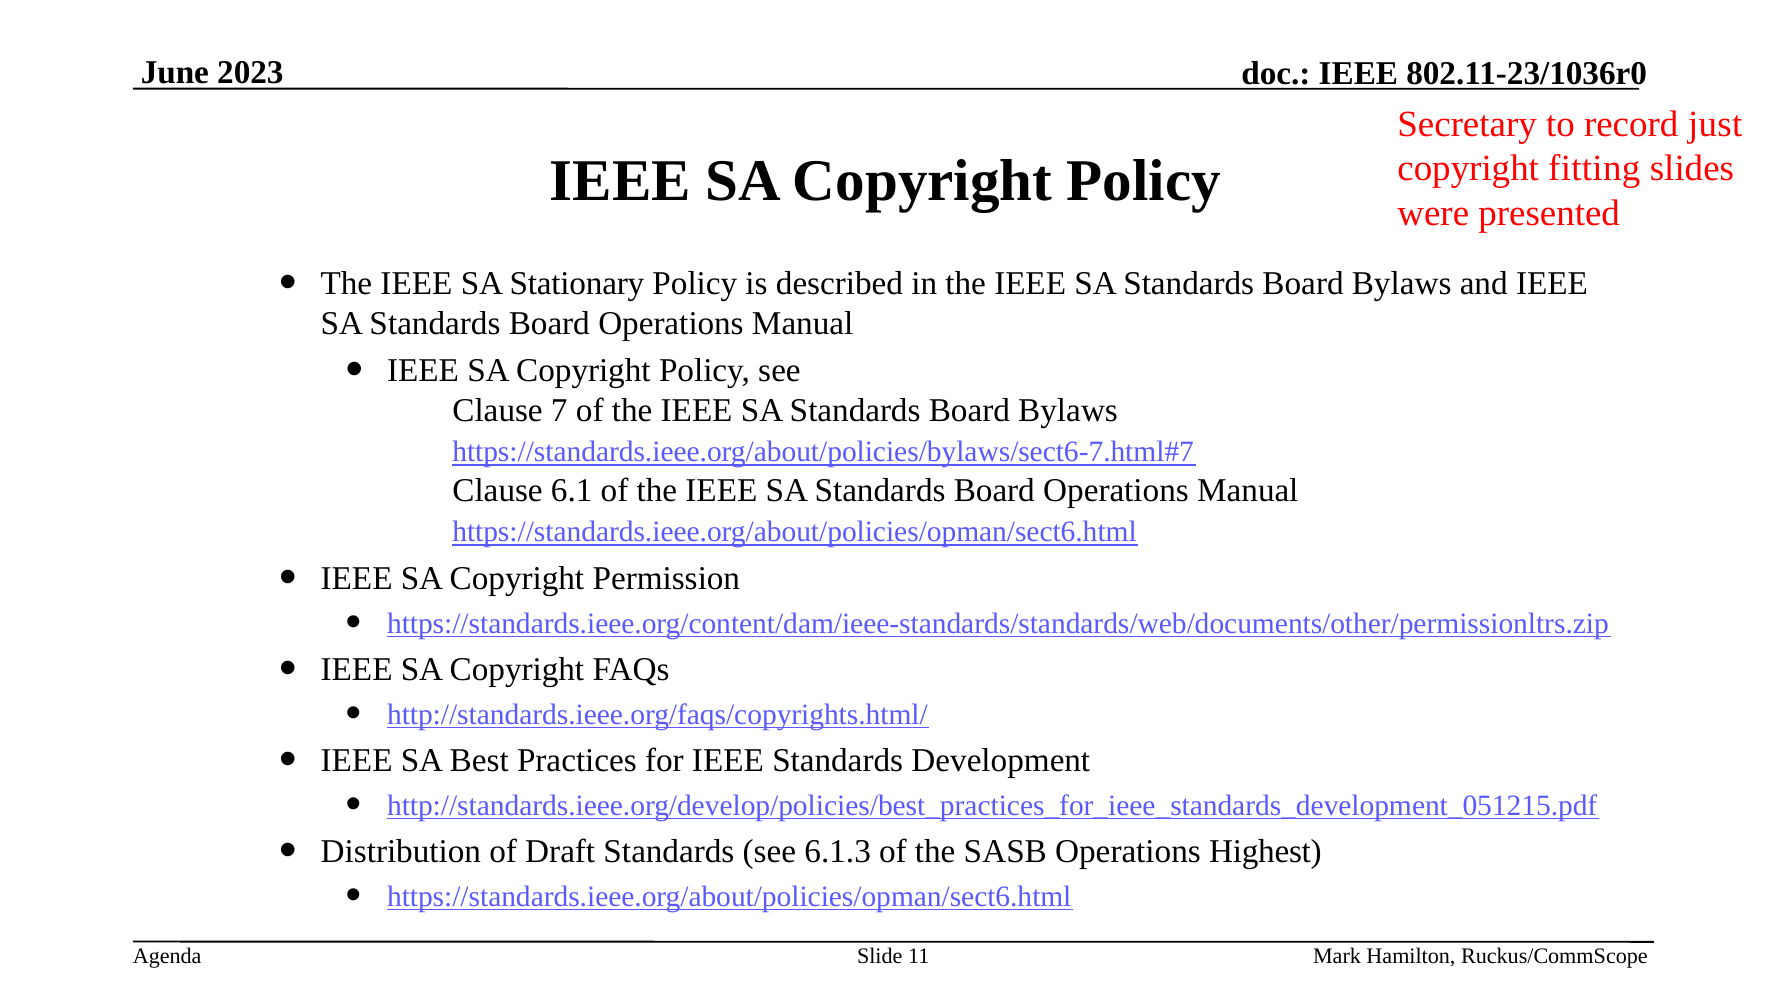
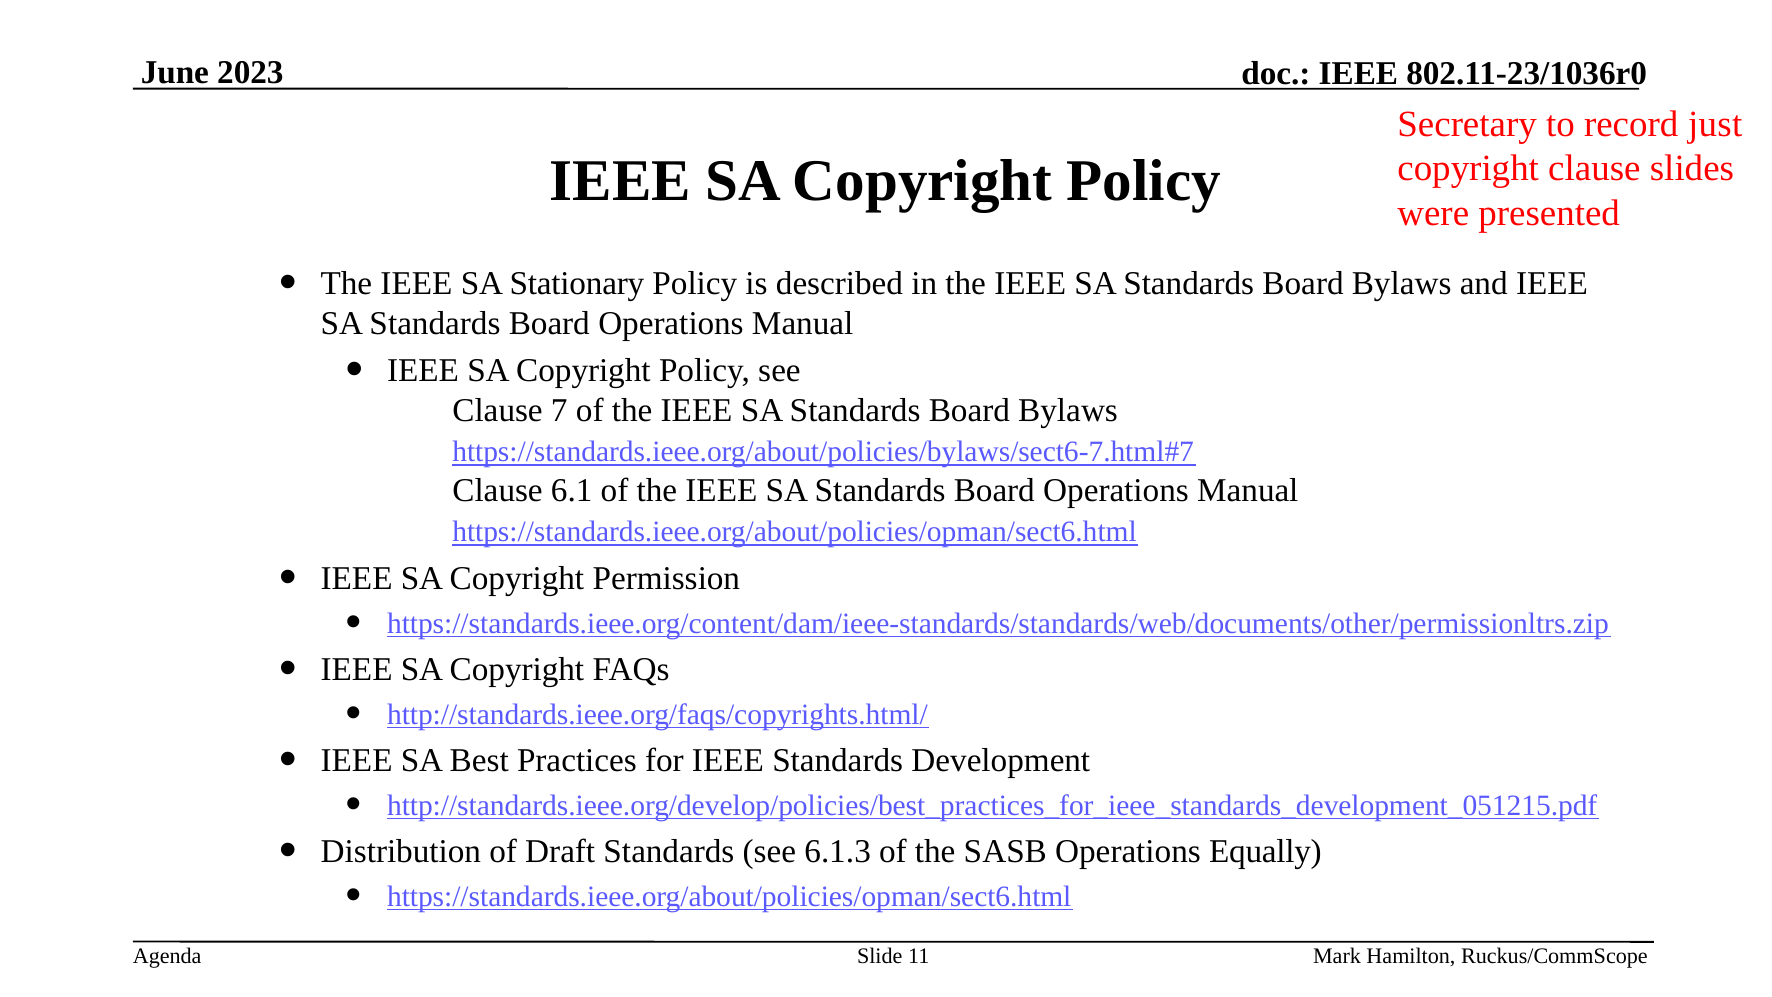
copyright fitting: fitting -> clause
Highest: Highest -> Equally
